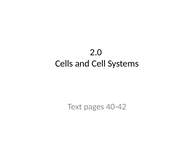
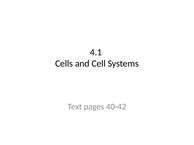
2.0: 2.0 -> 4.1
